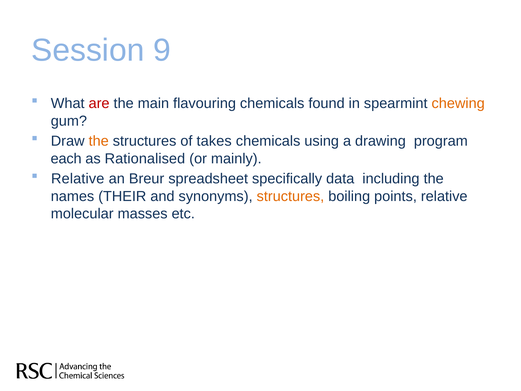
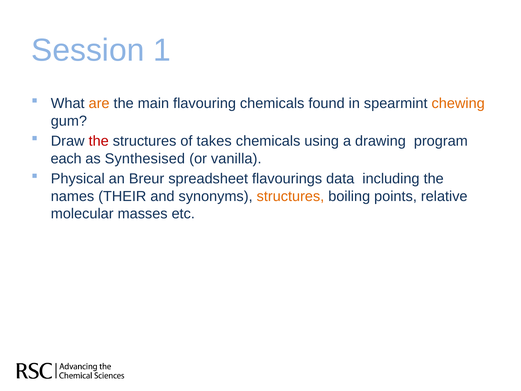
9: 9 -> 1
are colour: red -> orange
the at (99, 141) colour: orange -> red
Rationalised: Rationalised -> Synthesised
mainly: mainly -> vanilla
Relative at (78, 179): Relative -> Physical
specifically: specifically -> flavourings
